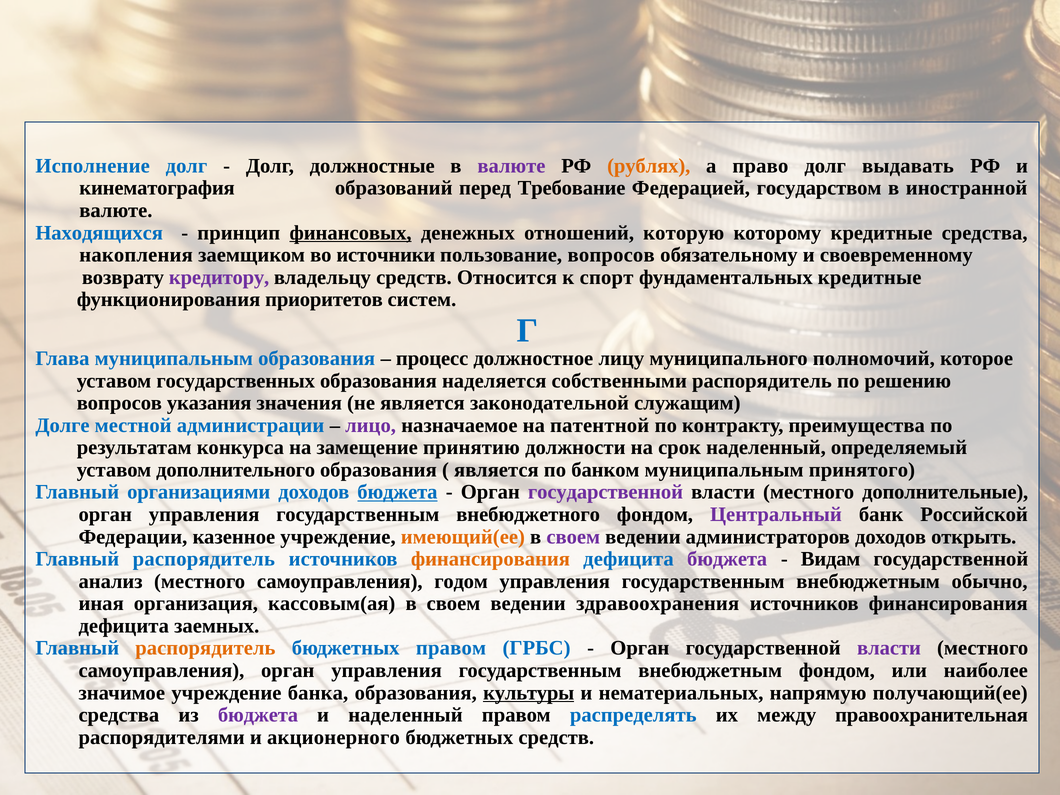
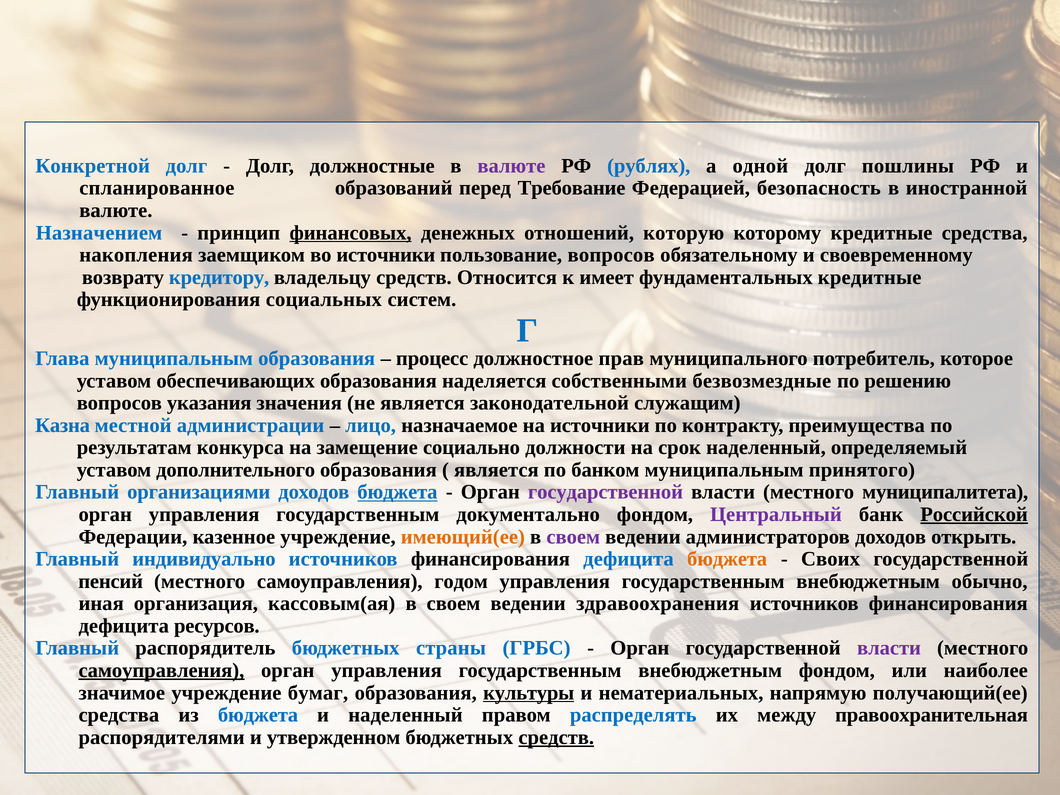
Исполнение: Исполнение -> Конкретной
рублях colour: orange -> blue
право: право -> одной
выдавать: выдавать -> пошлины
кинематография: кинематография -> спланированное
государством: государством -> безопасность
Находящихся: Находящихся -> Назначением
кредитору colour: purple -> blue
спорт: спорт -> имеет
приоритетов: приоритетов -> социальных
лицу: лицу -> прав
полномочий: полномочий -> потребитель
государственных: государственных -> обеспечивающих
собственными распорядитель: распорядитель -> безвозмездные
Долге: Долге -> Казна
лицо colour: purple -> blue
на патентной: патентной -> источники
принятию: принятию -> социально
дополнительные: дополнительные -> муниципалитета
внебюджетного: внебюджетного -> документально
Российской underline: none -> present
распорядитель at (204, 559): распорядитель -> индивидуально
финансирования at (490, 559) colour: orange -> black
бюджета at (727, 559) colour: purple -> orange
Видам: Видам -> Своих
анализ: анализ -> пенсий
заемных: заемных -> ресурсов
распорядитель at (205, 648) colour: orange -> black
бюджетных правом: правом -> страны
самоуправления at (161, 670) underline: none -> present
банка: банка -> бумаг
бюджета at (258, 715) colour: purple -> blue
акционерного: акционерного -> утвержденном
средств at (556, 737) underline: none -> present
